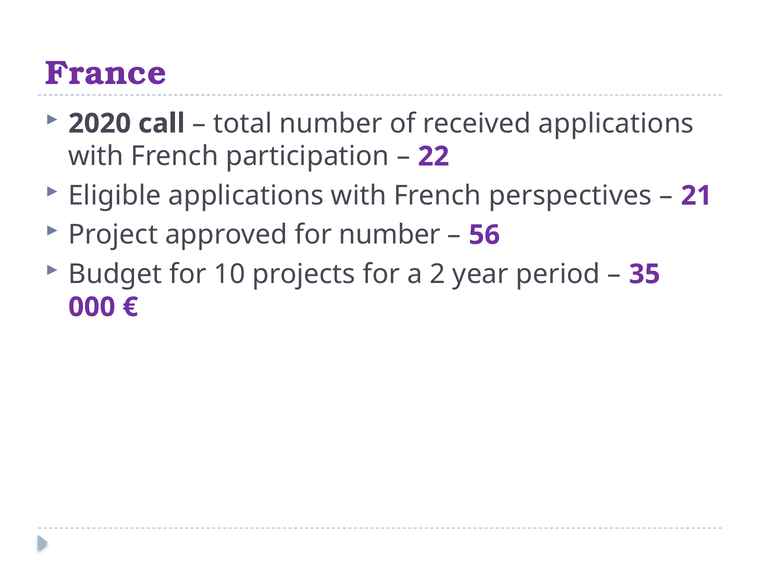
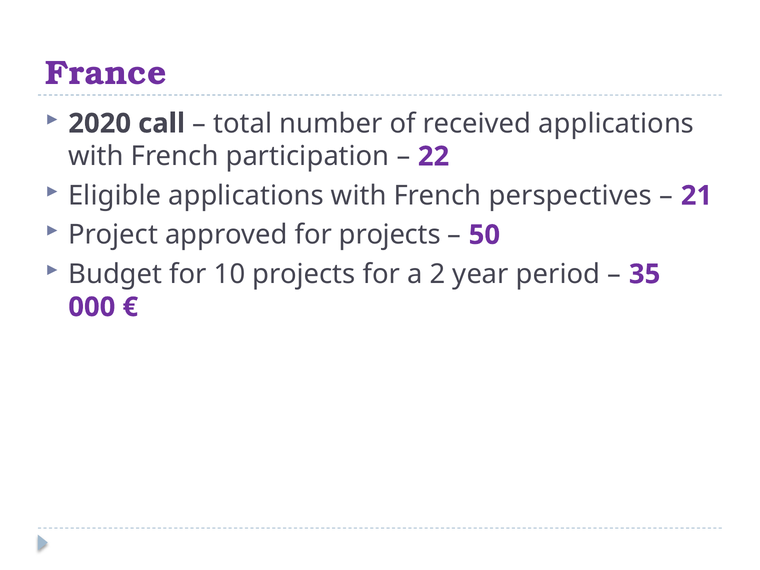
for number: number -> projects
56: 56 -> 50
